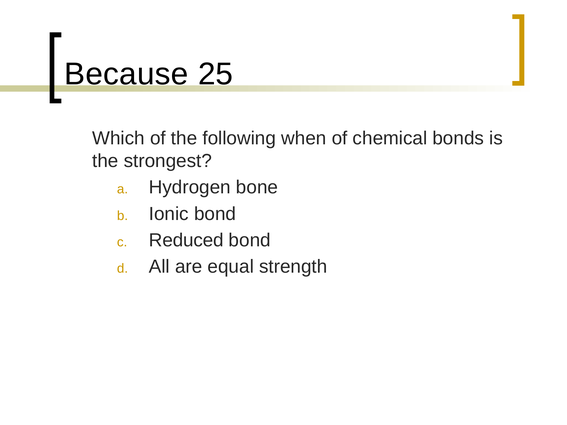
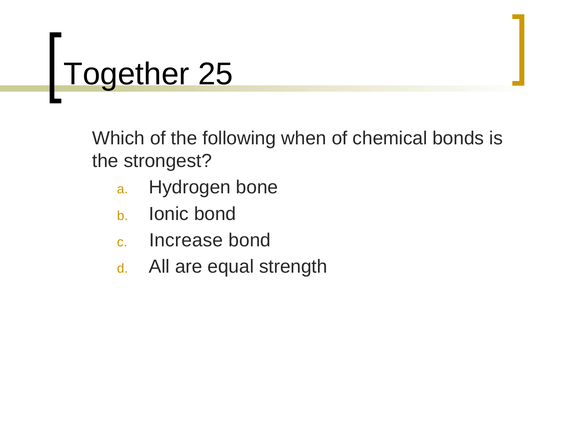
Because: Because -> Together
Reduced: Reduced -> Increase
